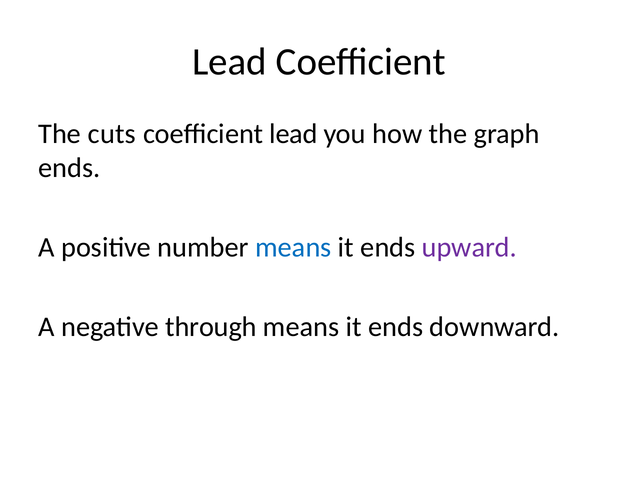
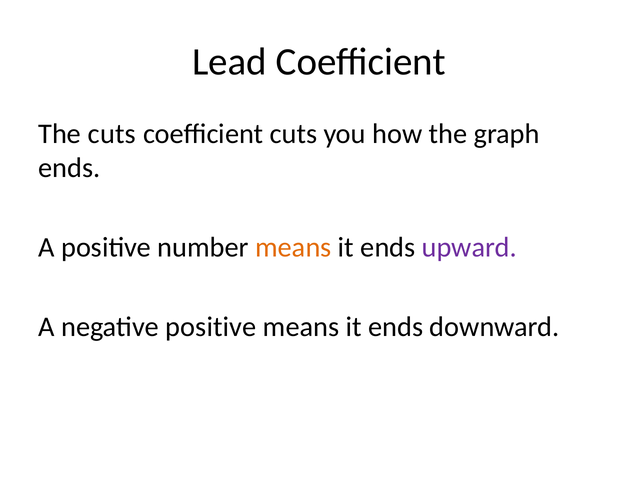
coefficient lead: lead -> cuts
means at (293, 247) colour: blue -> orange
negative through: through -> positive
